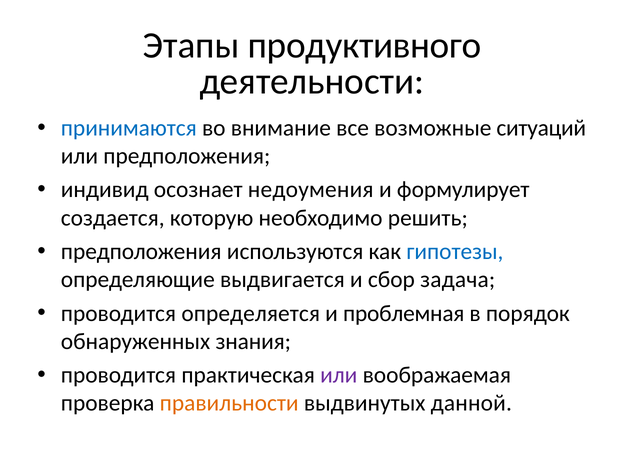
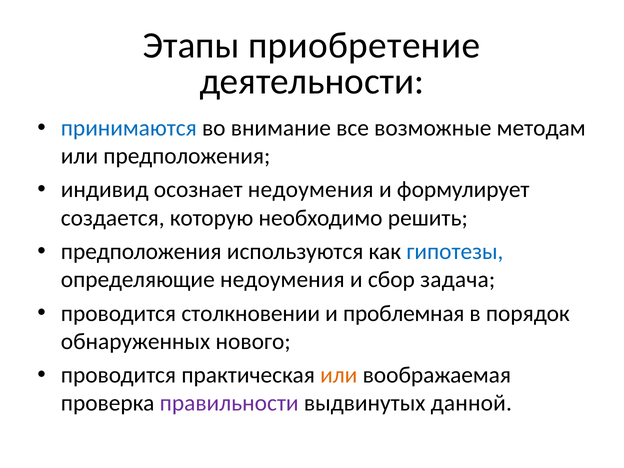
продуктивного: продуктивного -> приобретение
ситуаций: ситуаций -> методам
определяющие выдвигается: выдвигается -> недоумения
определяется: определяется -> столкновении
знания: знания -> нового
или at (339, 375) colour: purple -> orange
правильности colour: orange -> purple
